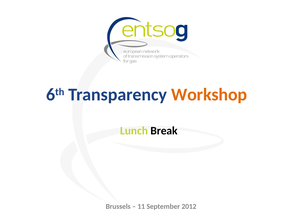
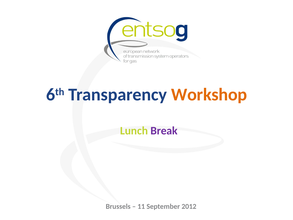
Break colour: black -> purple
